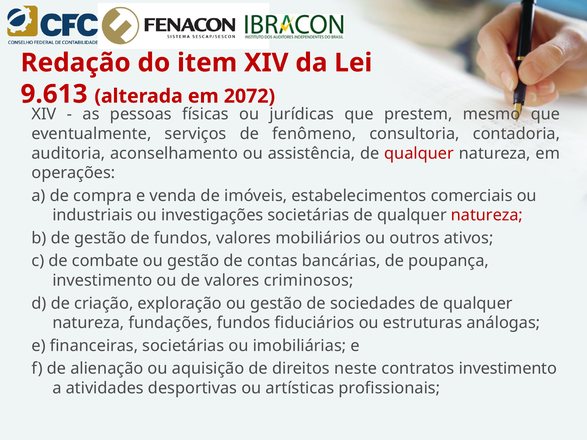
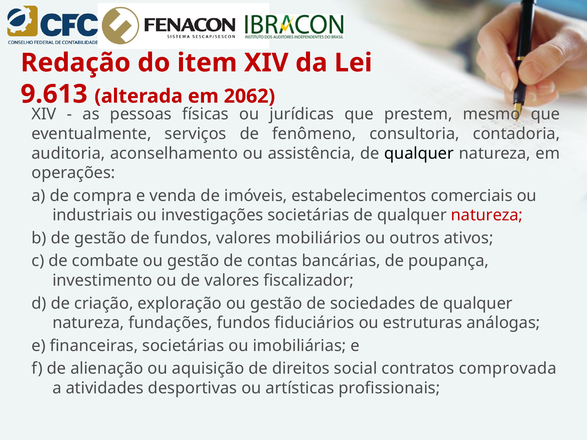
2072: 2072 -> 2062
qualquer at (419, 153) colour: red -> black
criminosos: criminosos -> fiscalizador
neste: neste -> social
contratos investimento: investimento -> comprovada
